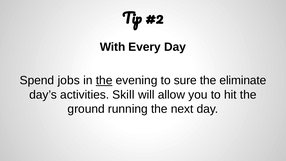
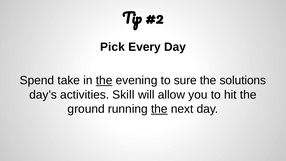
With: With -> Pick
jobs: jobs -> take
eliminate: eliminate -> solutions
the at (159, 109) underline: none -> present
